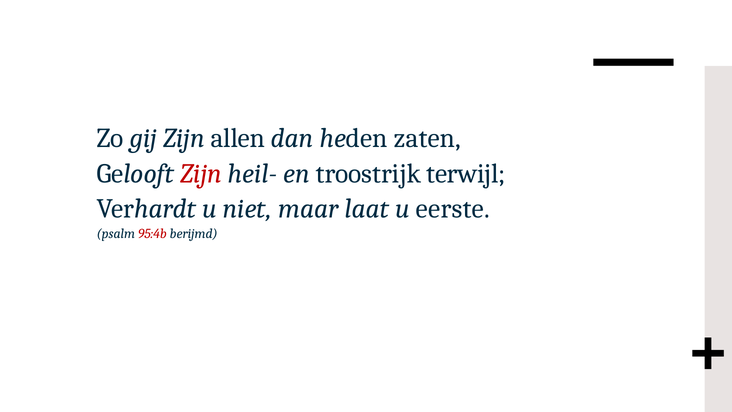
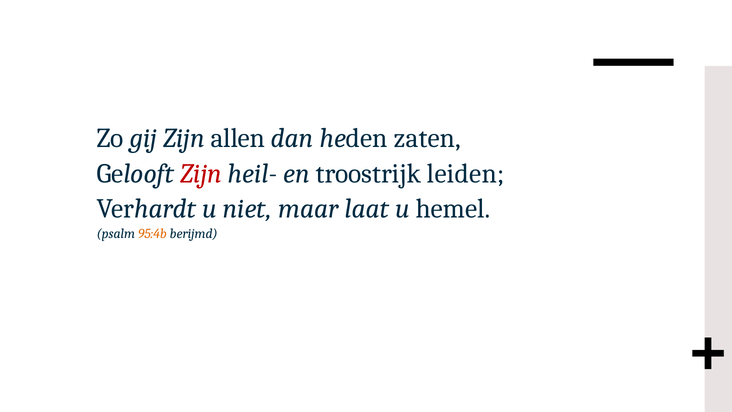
terwijl: terwijl -> leiden
eerste: eerste -> hemel
95:4b colour: red -> orange
